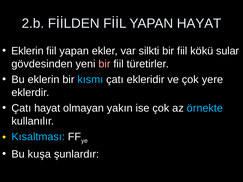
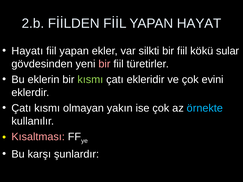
Eklerin at (27, 51): Eklerin -> Hayatı
kısmı at (90, 80) colour: light blue -> light green
yere: yere -> evini
Çatı hayat: hayat -> kısmı
Kısaltması colour: light blue -> pink
kuşa: kuşa -> karşı
